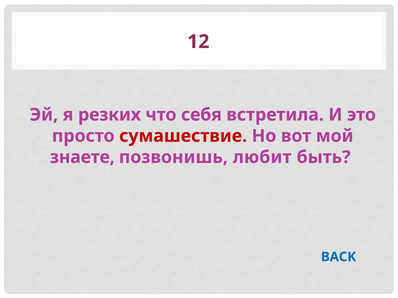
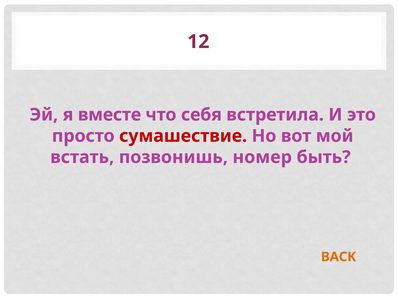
резких: резких -> вместе
знаете: знаете -> встать
любит: любит -> номер
BACK colour: blue -> orange
